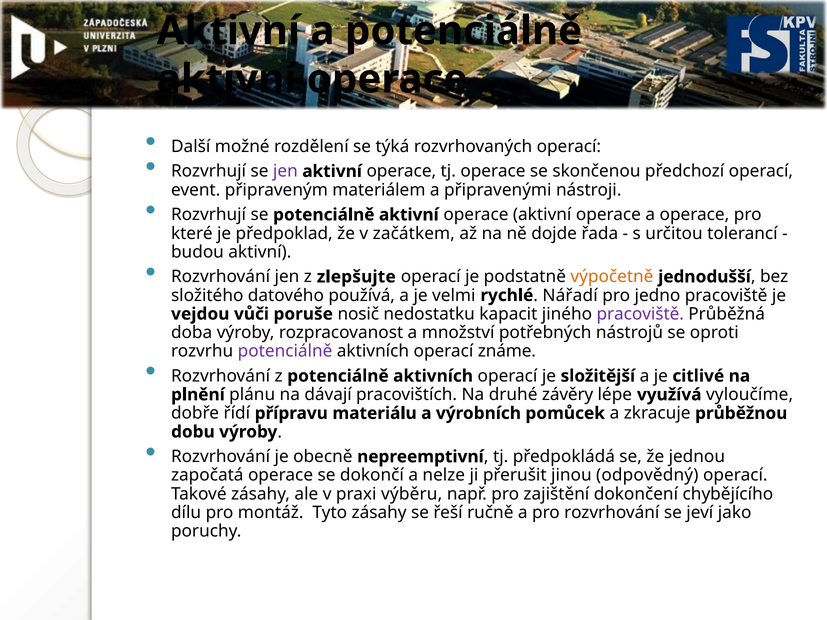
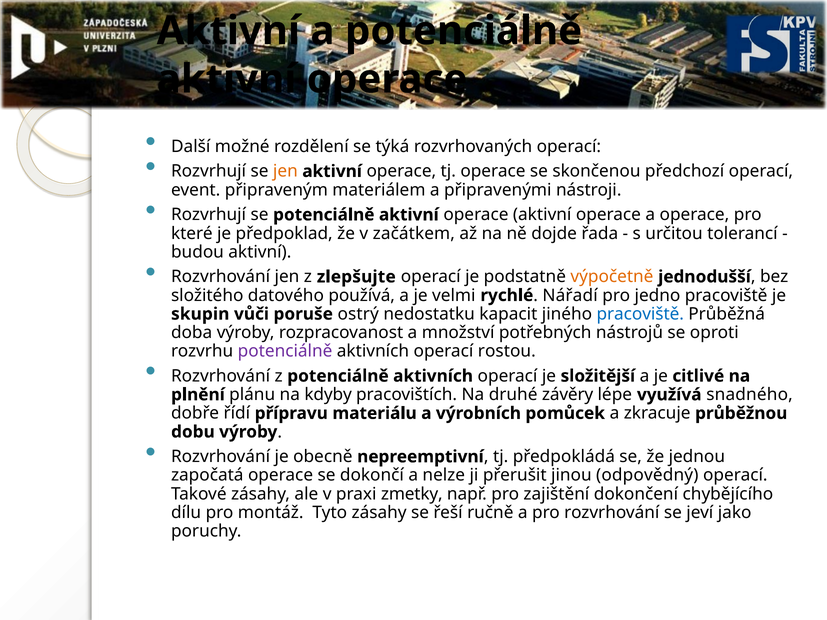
jen at (285, 171) colour: purple -> orange
vejdou: vejdou -> skupin
nosič: nosič -> ostrý
pracoviště at (640, 314) colour: purple -> blue
známe: známe -> rostou
dávají: dávají -> kdyby
vyloučíme: vyloučíme -> snadného
výběru: výběru -> zmetky
